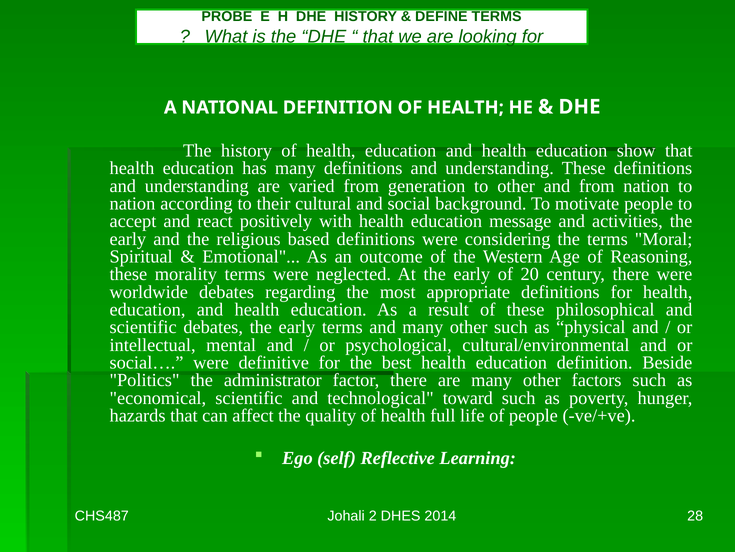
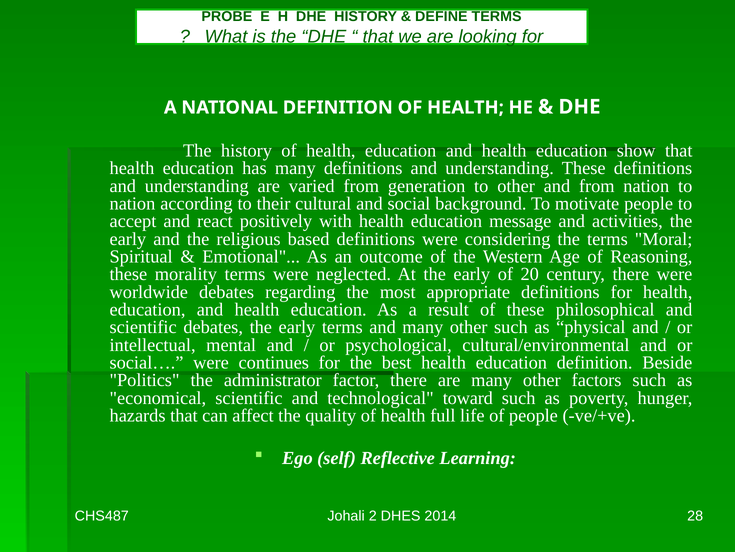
definitive: definitive -> continues
